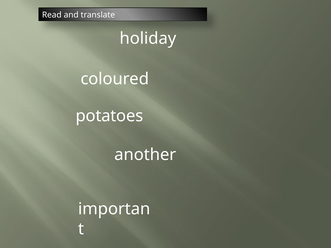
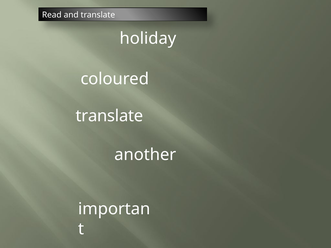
potatoes at (109, 116): potatoes -> translate
